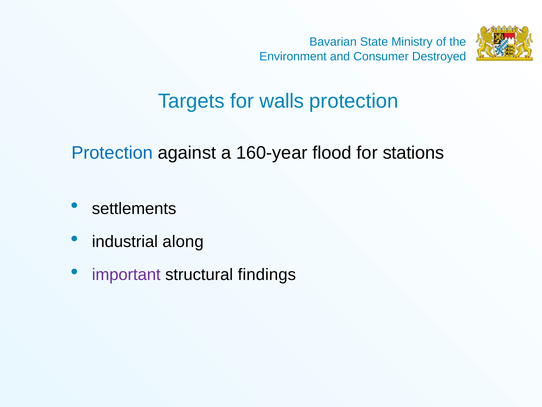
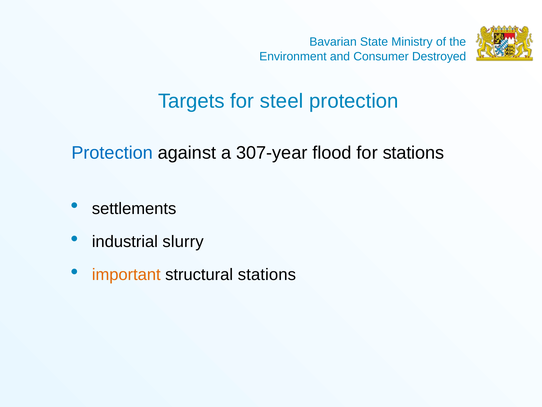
walls: walls -> steel
160-year: 160-year -> 307-year
along: along -> slurry
important colour: purple -> orange
structural findings: findings -> stations
